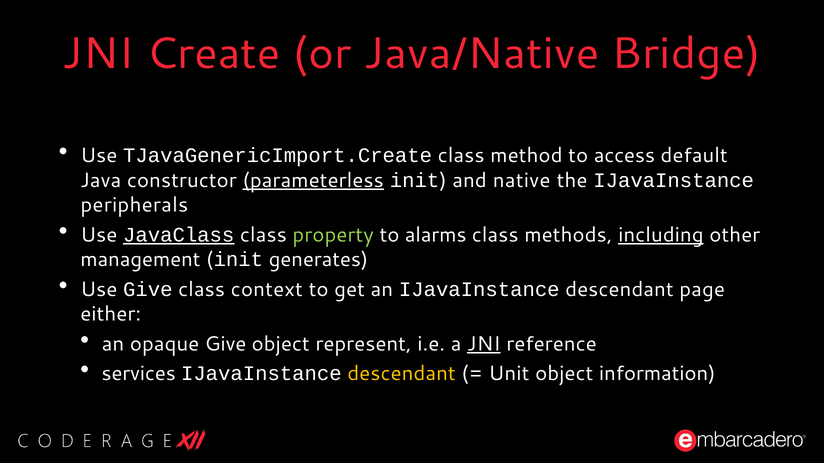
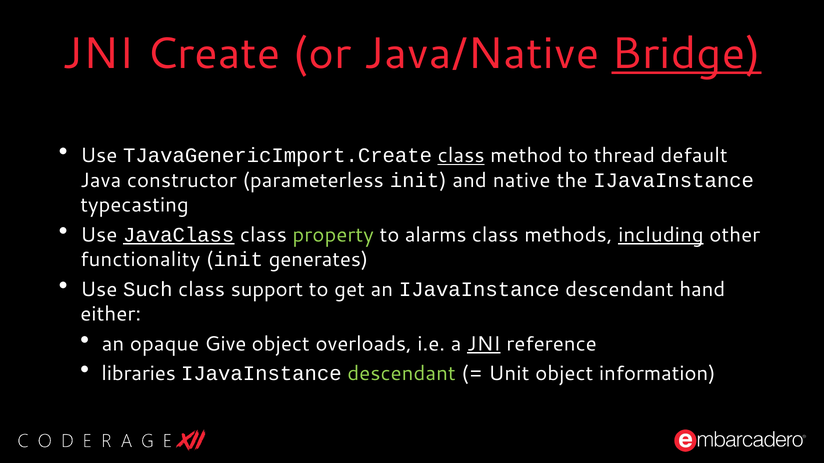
Bridge underline: none -> present
class at (461, 156) underline: none -> present
access: access -> thread
parameterless underline: present -> none
peripherals: peripherals -> typecasting
management: management -> functionality
Use Give: Give -> Such
context: context -> support
page: page -> hand
represent: represent -> overloads
services: services -> libraries
descendant at (402, 374) colour: yellow -> light green
